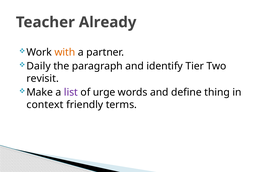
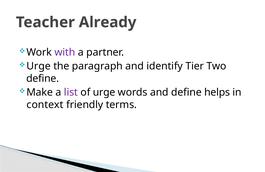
with colour: orange -> purple
Daily at (39, 66): Daily -> Urge
revisit at (43, 79): revisit -> define
thing: thing -> helps
